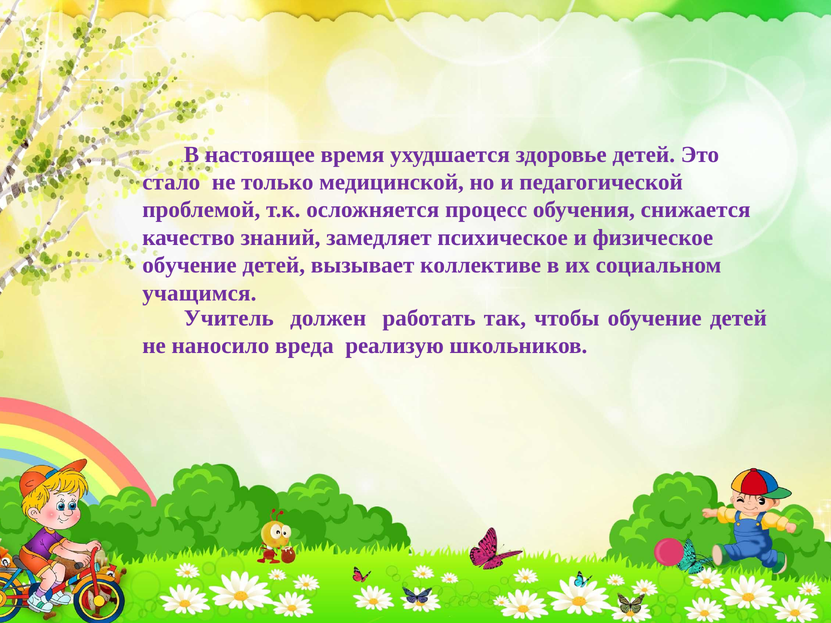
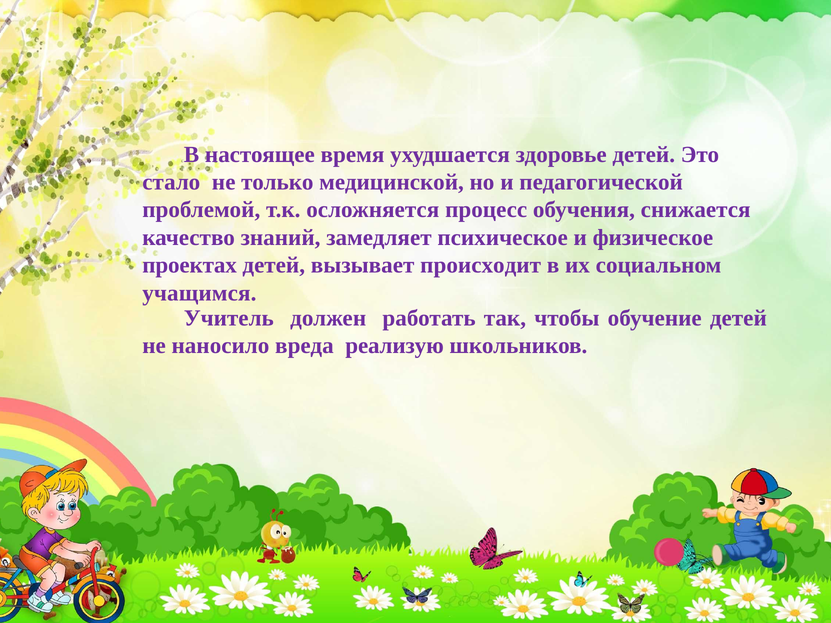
обучение at (189, 265): обучение -> проектах
коллективе: коллективе -> происходит
